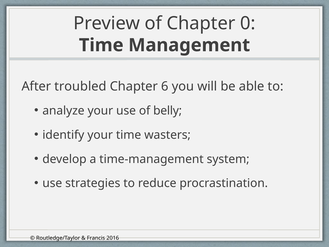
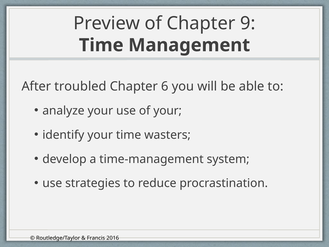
0: 0 -> 9
of belly: belly -> your
